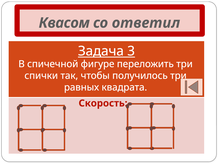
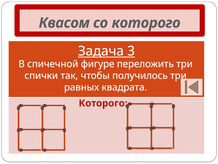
со ответил: ответил -> которого
Скорость at (103, 103): Скорость -> Которого
